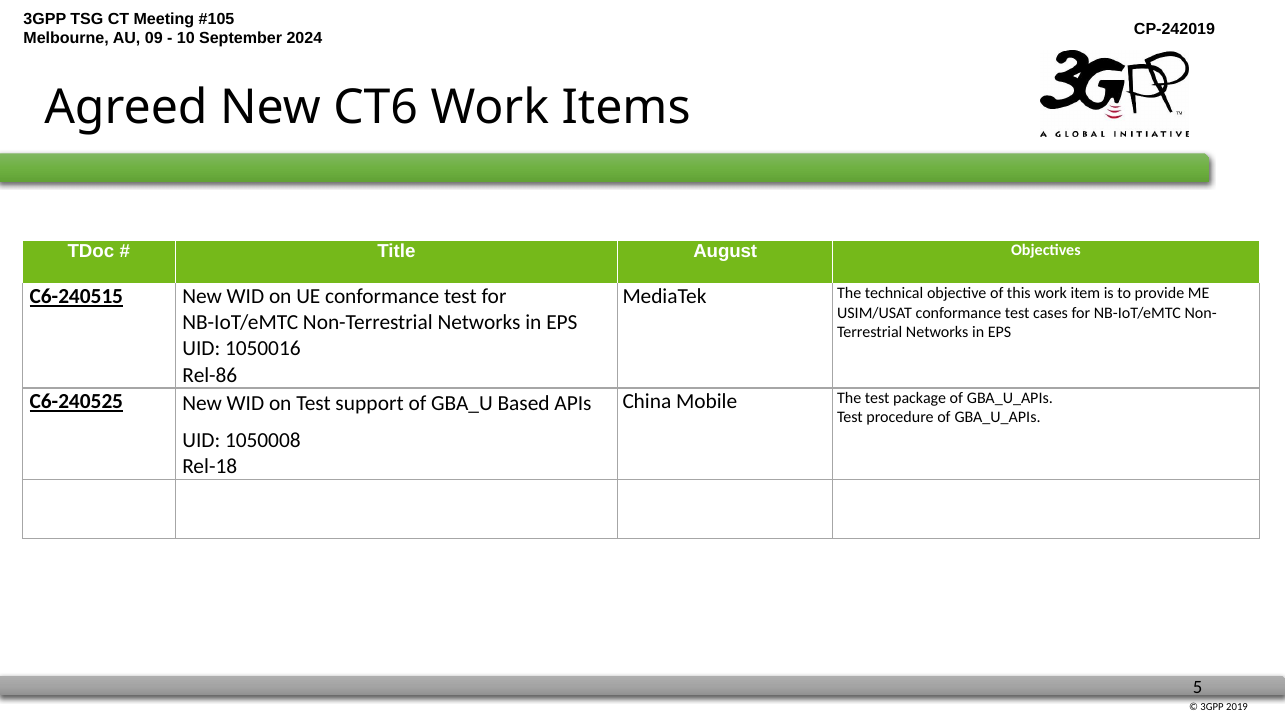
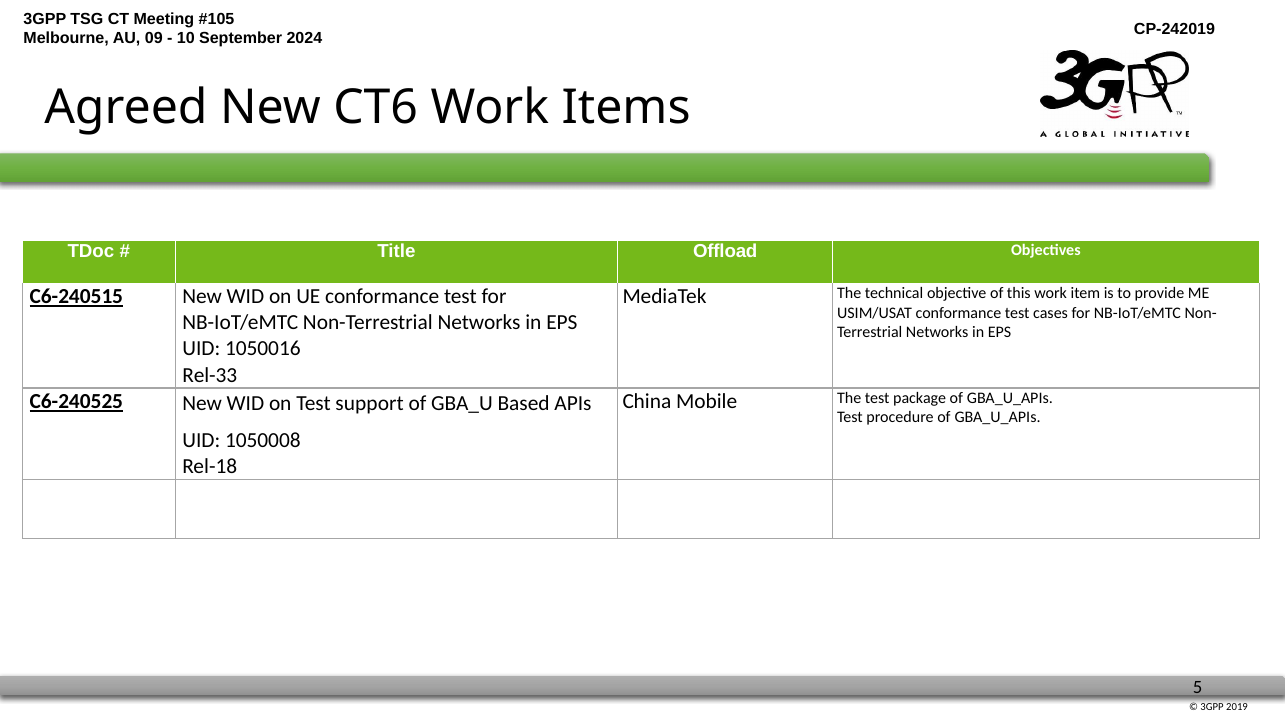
August: August -> Offload
Rel-86: Rel-86 -> Rel-33
